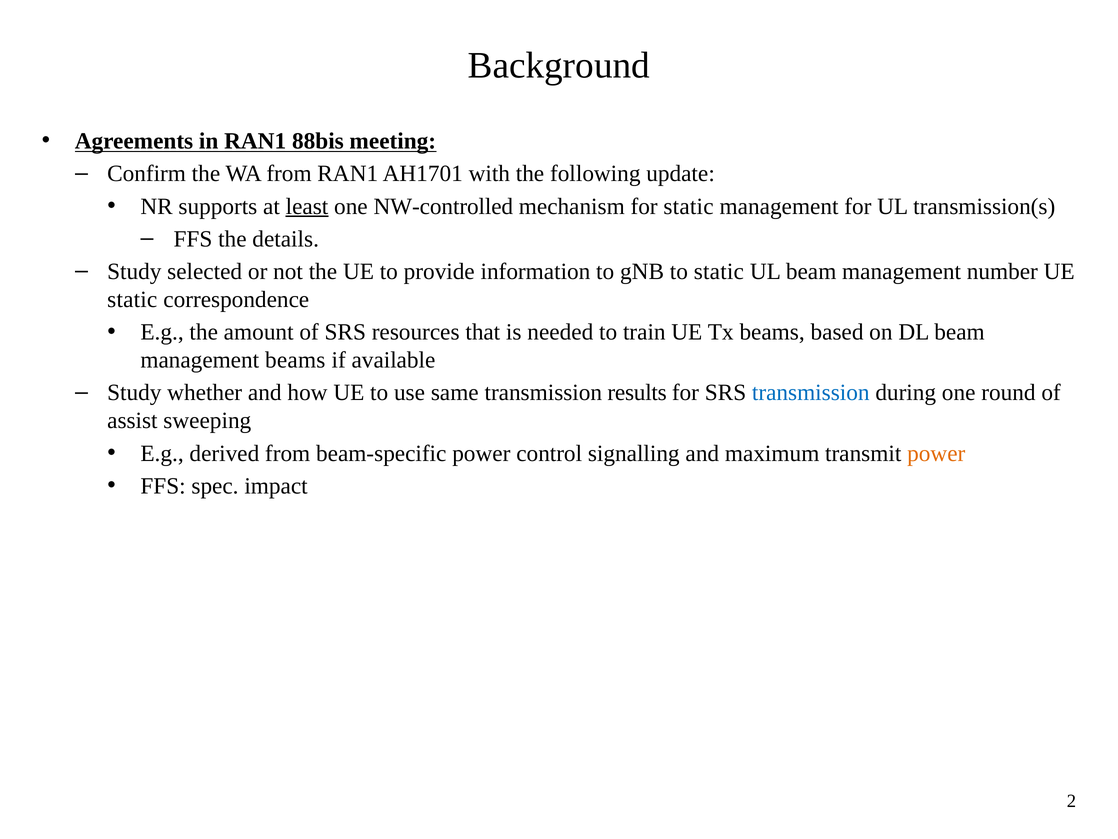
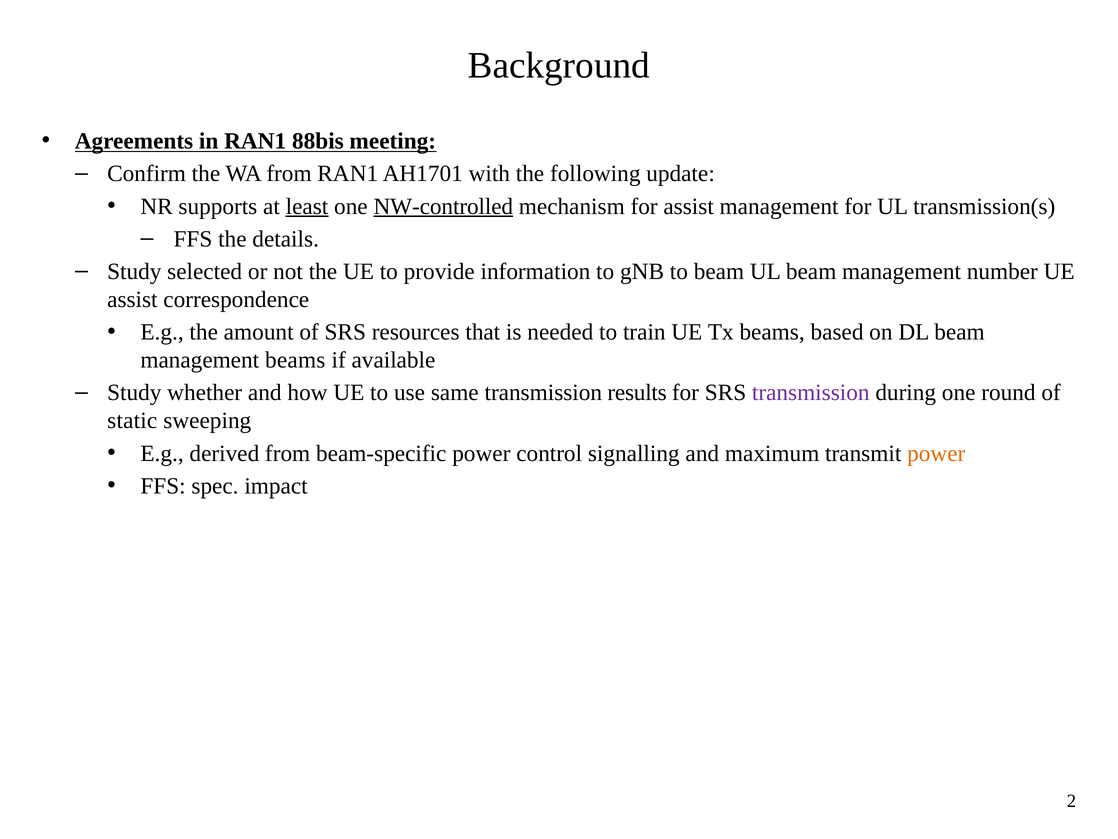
NW-controlled underline: none -> present
for static: static -> assist
to static: static -> beam
static at (132, 299): static -> assist
transmission at (811, 393) colour: blue -> purple
assist: assist -> static
